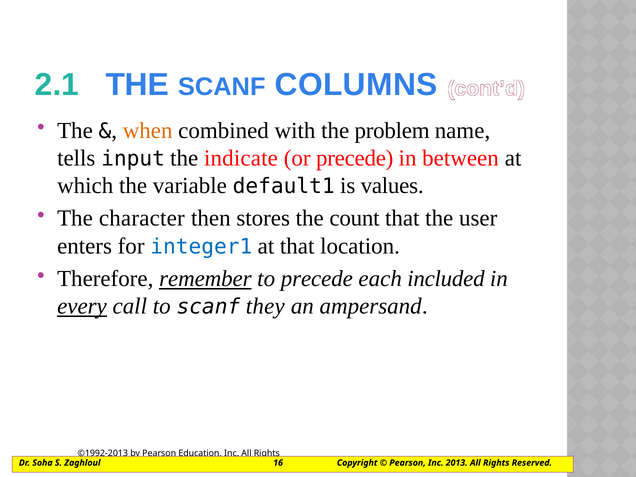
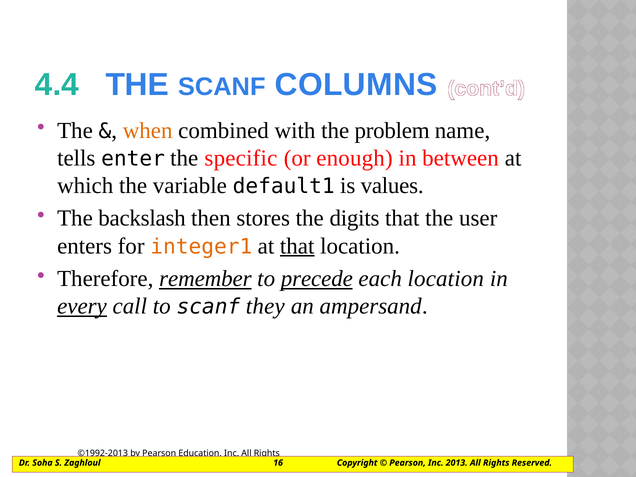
2.1: 2.1 -> 4.4
input: input -> enter
indicate: indicate -> specific
or precede: precede -> enough
character: character -> backslash
count: count -> digits
integer1 colour: blue -> orange
that at (297, 246) underline: none -> present
precede at (317, 279) underline: none -> present
each included: included -> location
